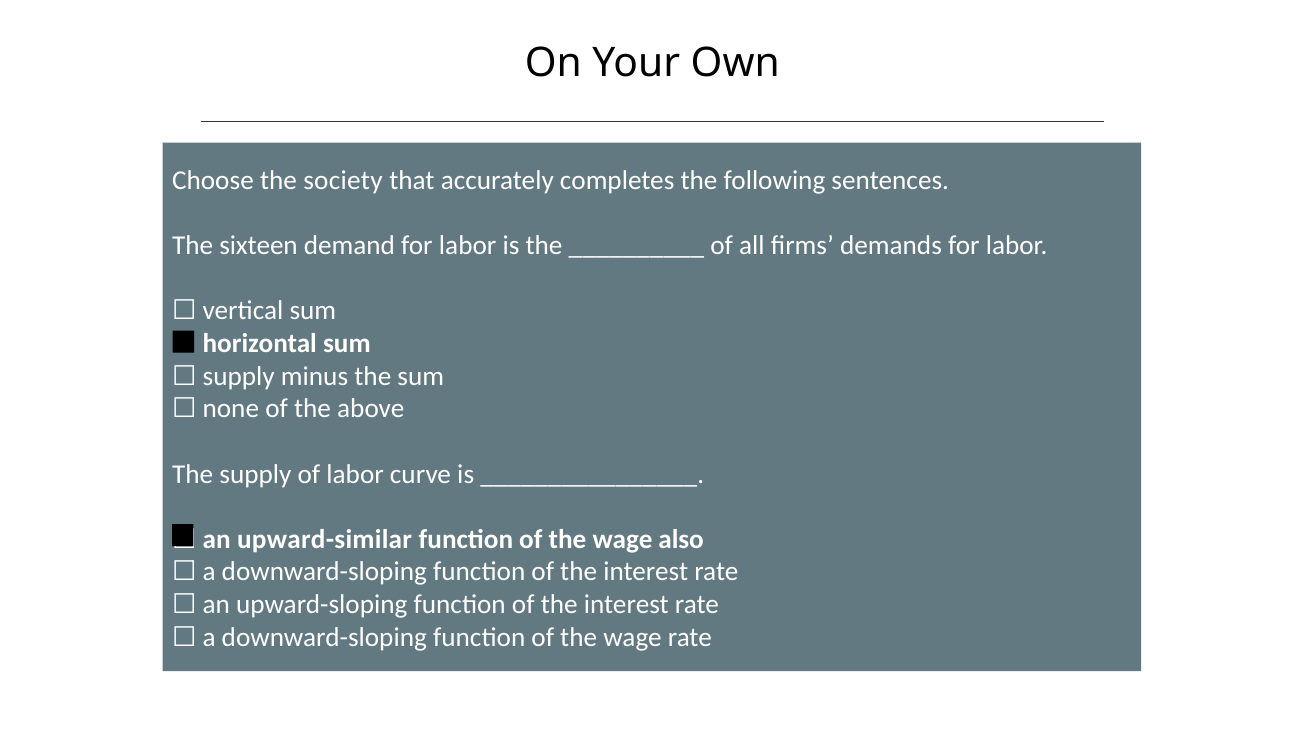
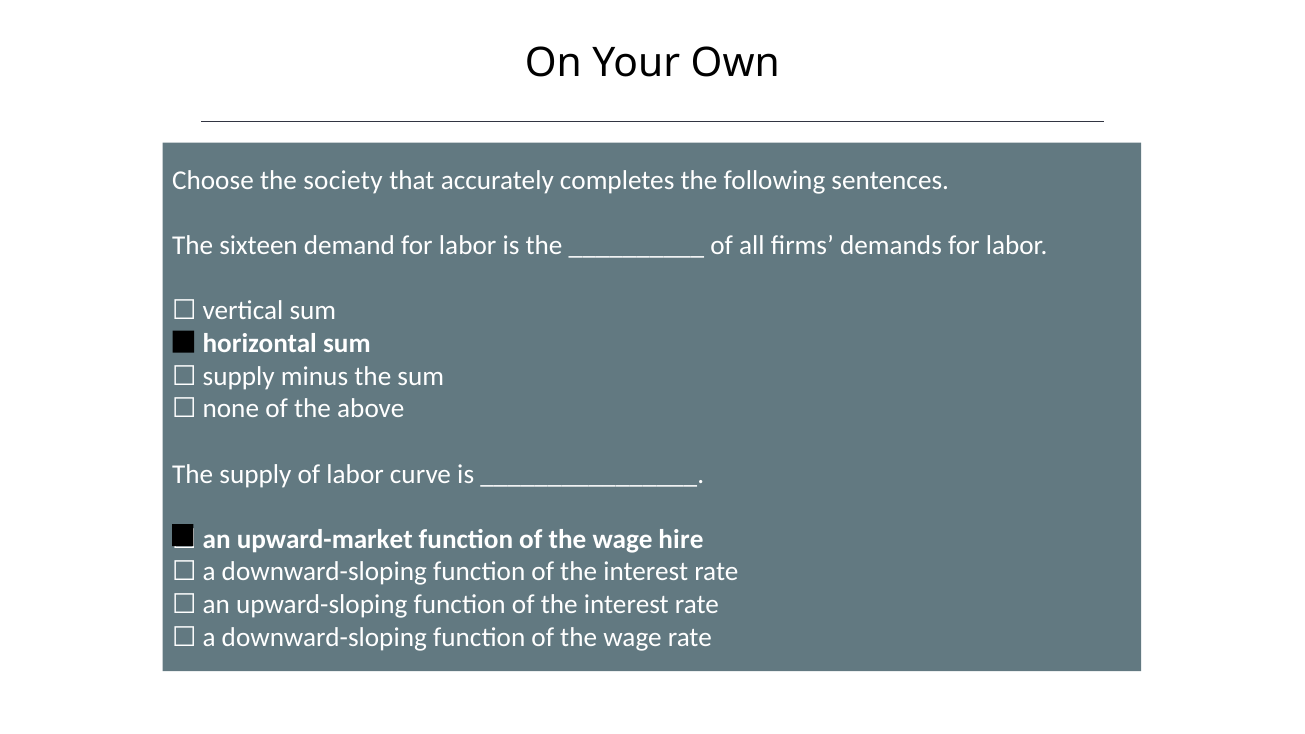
upward-similar: upward-similar -> upward-market
also: also -> hire
